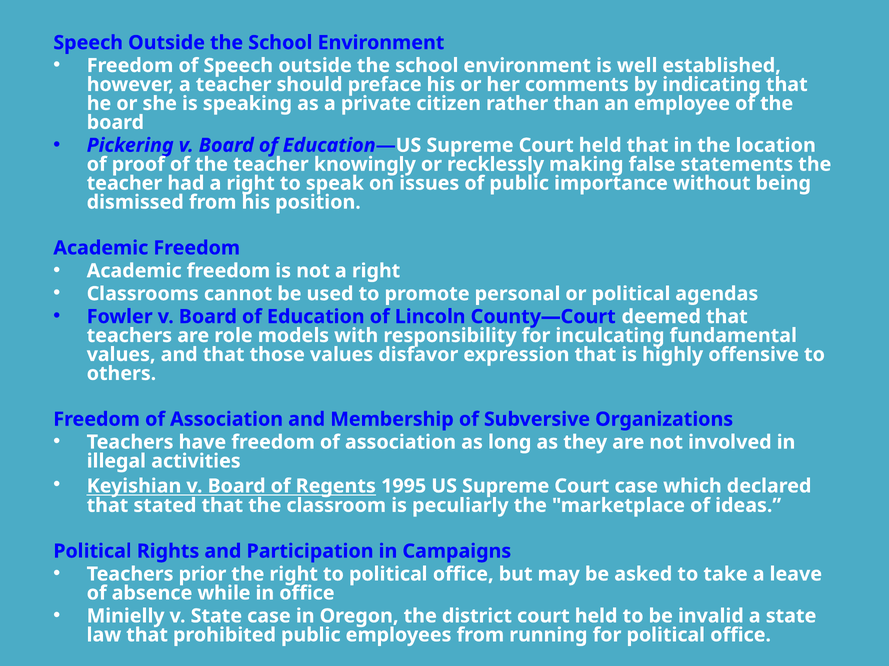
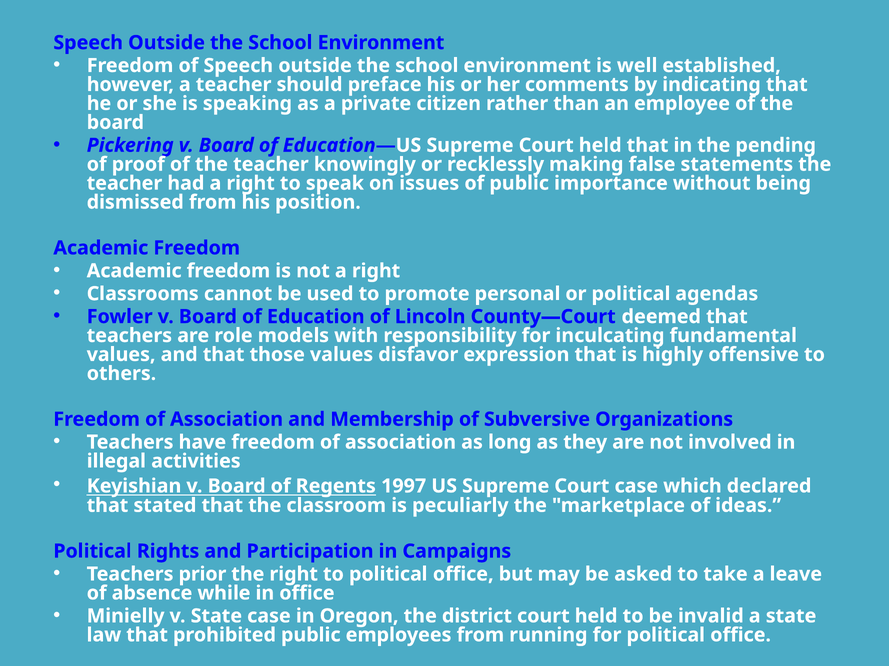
location: location -> pending
1995: 1995 -> 1997
